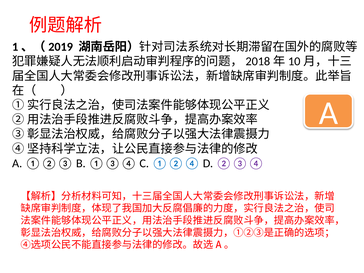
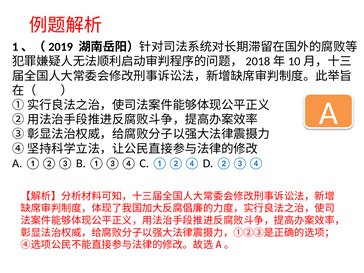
②③④ colour: purple -> blue
